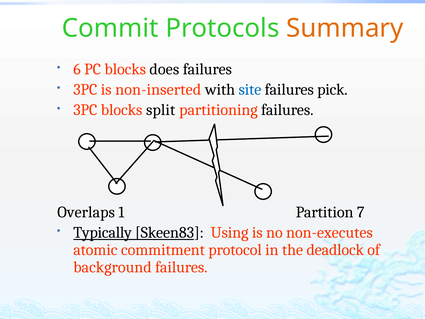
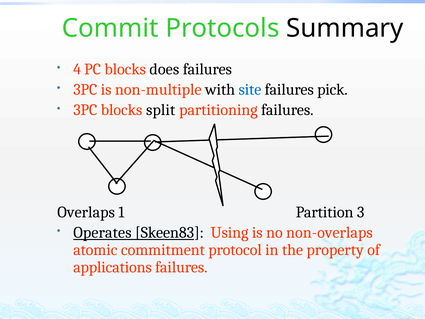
Summary colour: orange -> black
6: 6 -> 4
non-inserted: non-inserted -> non-multiple
7: 7 -> 3
Typically: Typically -> Operates
non-executes: non-executes -> non-overlaps
deadlock: deadlock -> property
background: background -> applications
